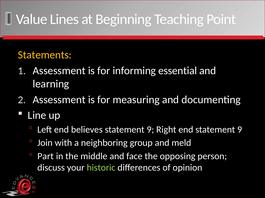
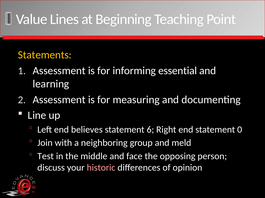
believes statement 9: 9 -> 6
end statement 9: 9 -> 0
Part: Part -> Test
historic colour: light green -> pink
